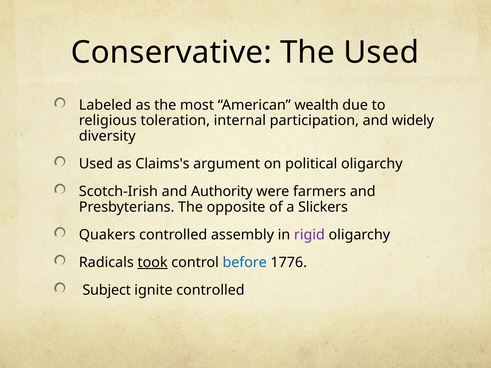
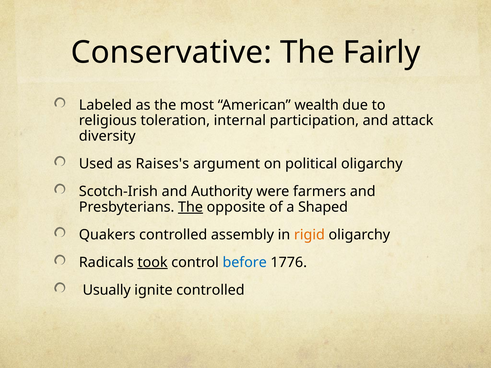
The Used: Used -> Fairly
widely: widely -> attack
Claims's: Claims's -> Raises's
The at (190, 207) underline: none -> present
Slickers: Slickers -> Shaped
rigid colour: purple -> orange
Subject: Subject -> Usually
